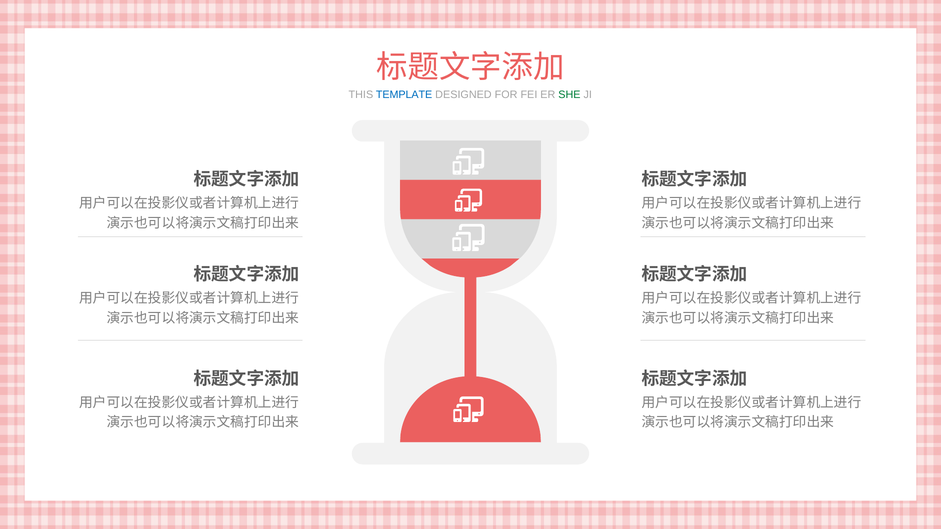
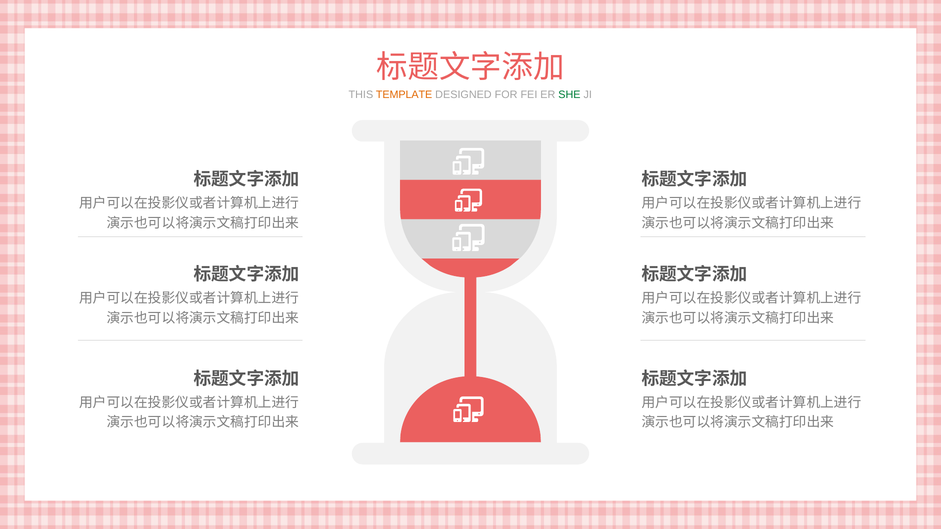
TEMPLATE colour: blue -> orange
